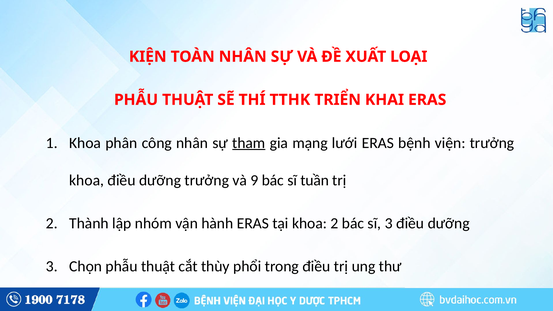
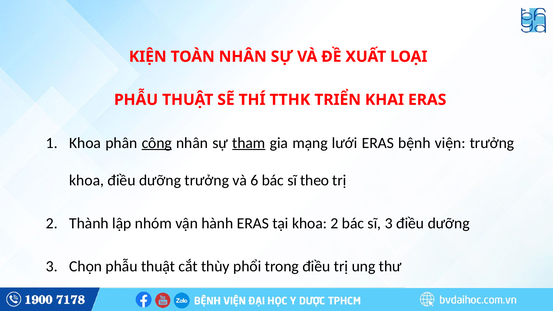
công underline: none -> present
9: 9 -> 6
tuần: tuần -> theo
